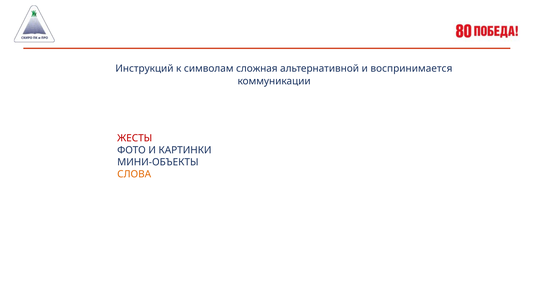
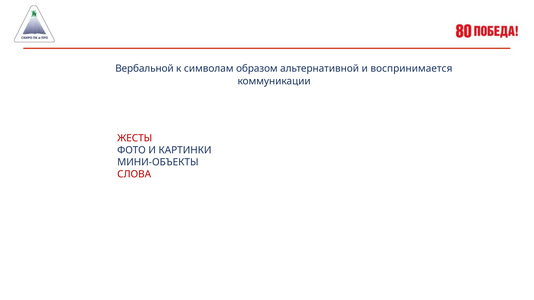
Инструкций: Инструкций -> Вербальной
сложная: сложная -> образом
СЛОВА colour: orange -> red
